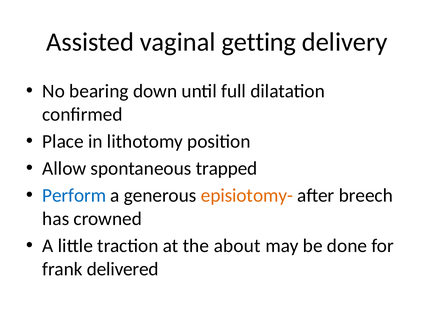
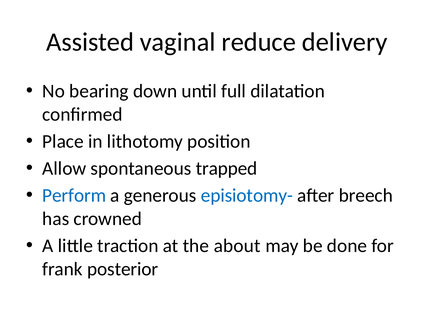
getting: getting -> reduce
episiotomy- colour: orange -> blue
delivered: delivered -> posterior
